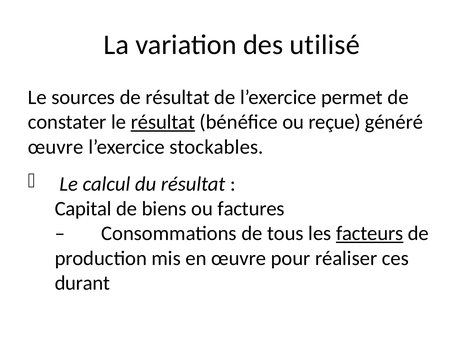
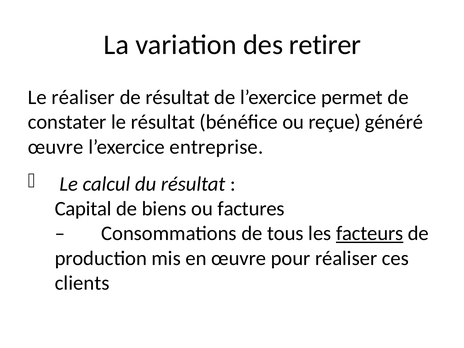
utilisé: utilisé -> retirer
Le sources: sources -> réaliser
résultat at (163, 122) underline: present -> none
stockables: stockables -> entreprise
durant: durant -> clients
